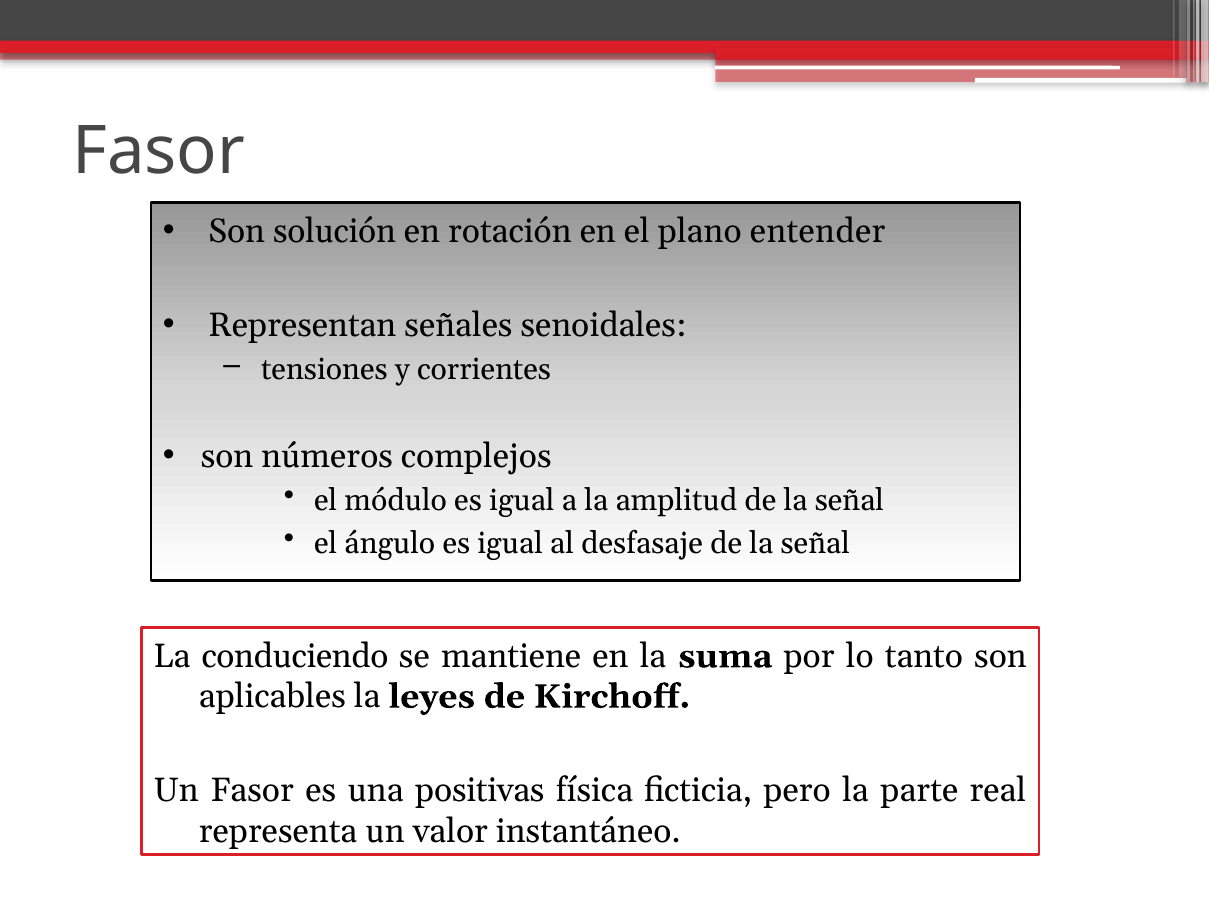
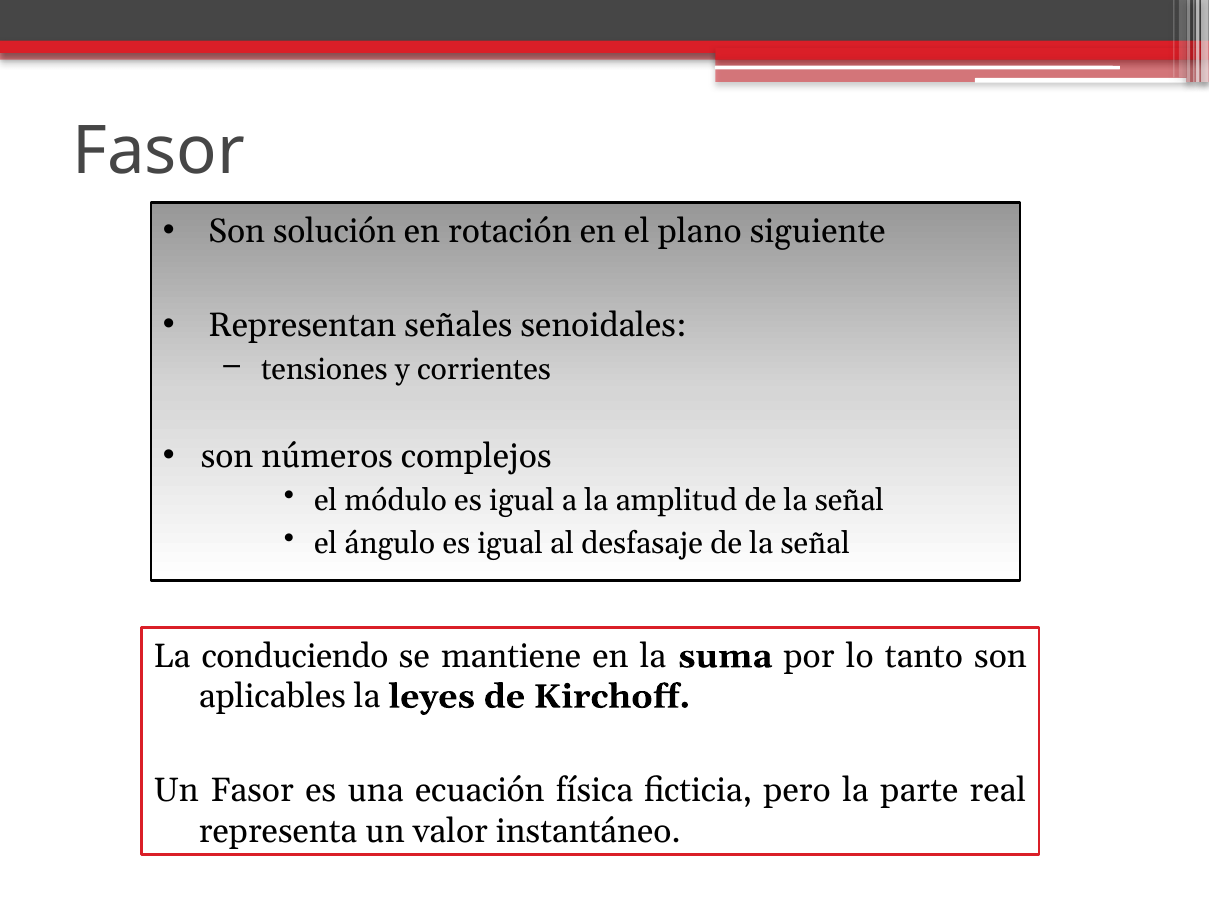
entender: entender -> siguiente
positivas: positivas -> ecuación
